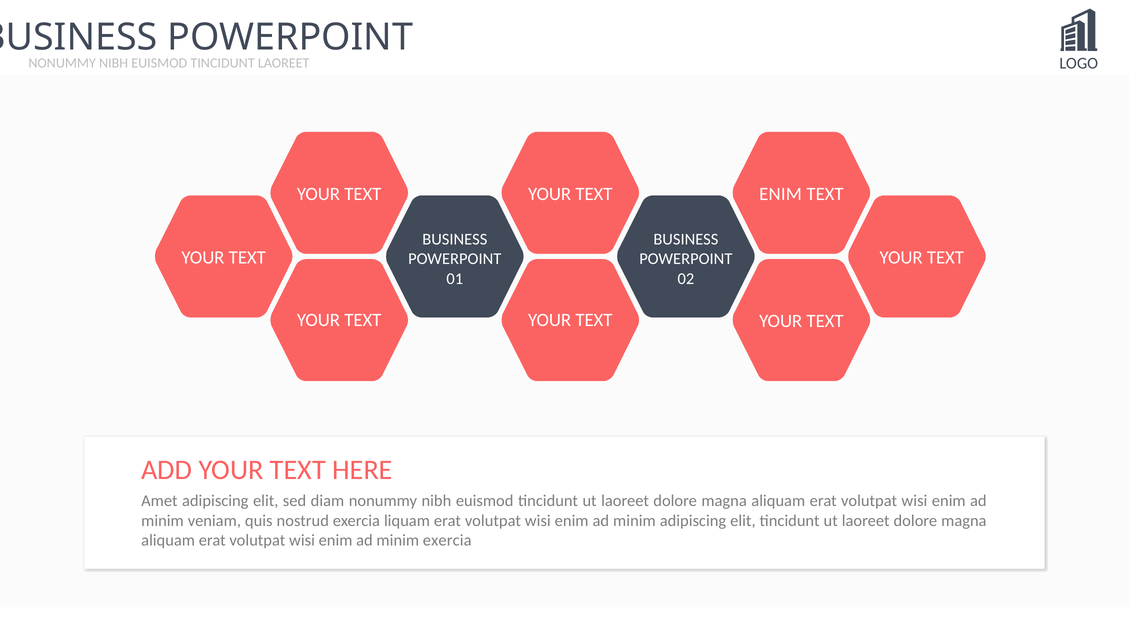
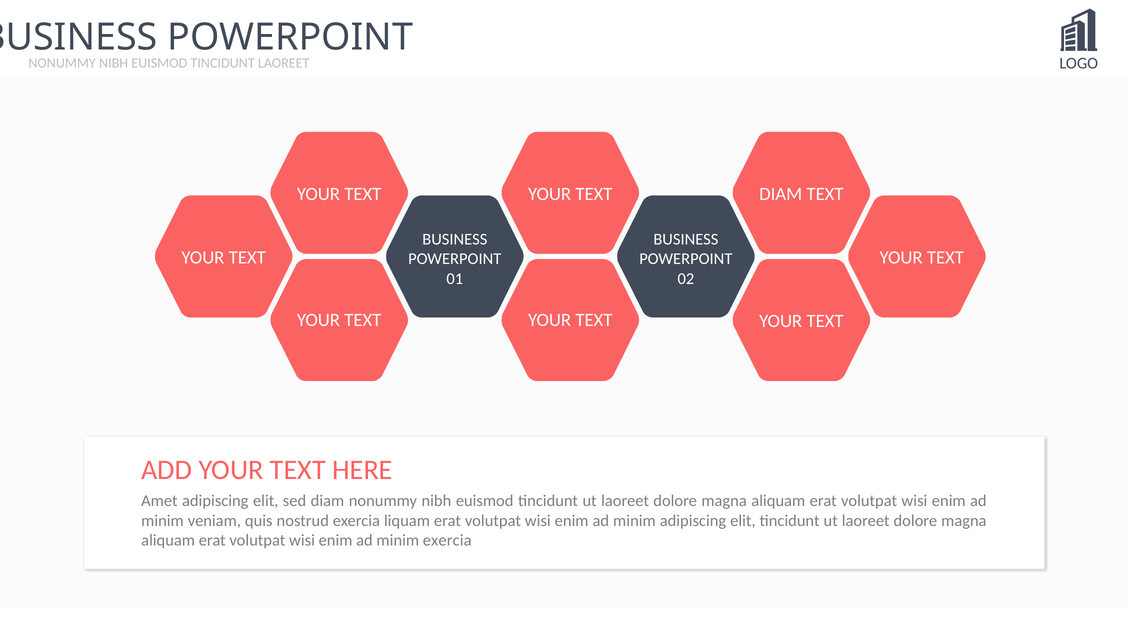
TEXT ENIM: ENIM -> DIAM
